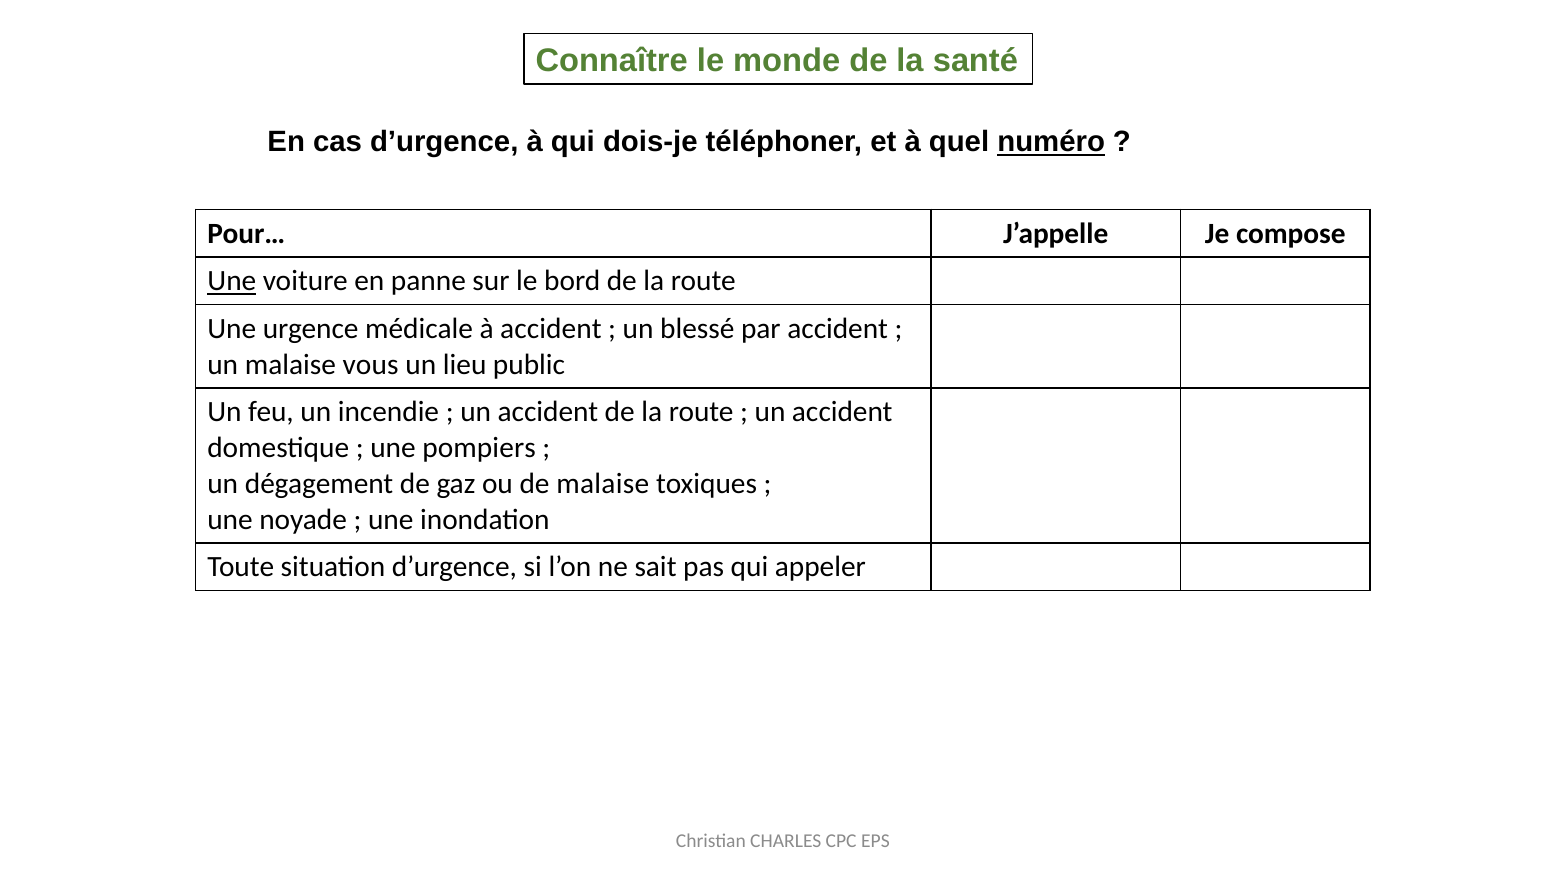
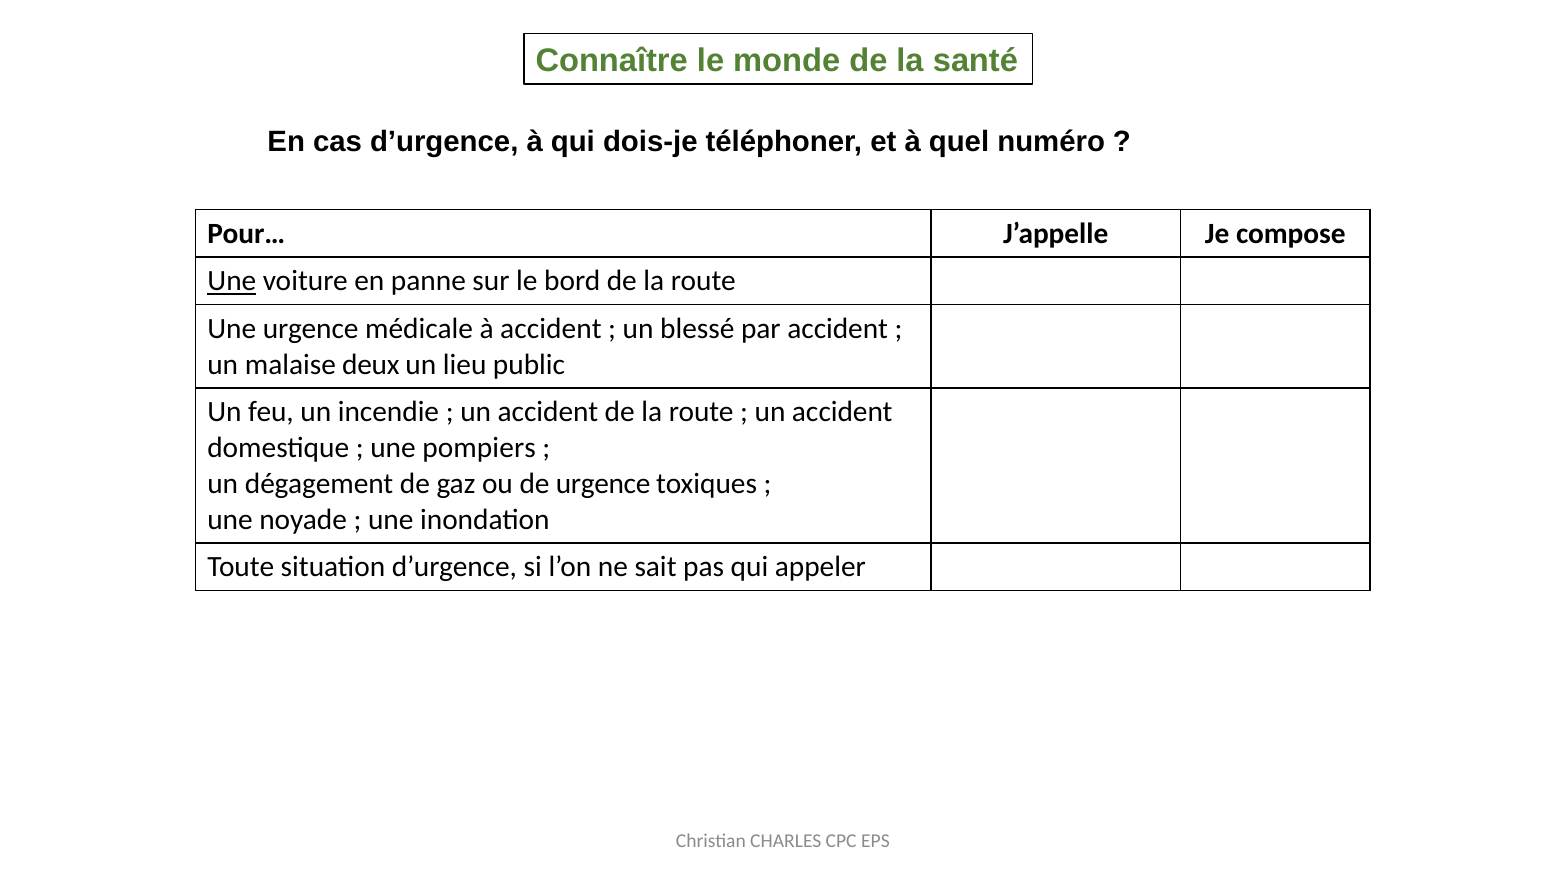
numéro underline: present -> none
vous: vous -> deux
de malaise: malaise -> urgence
